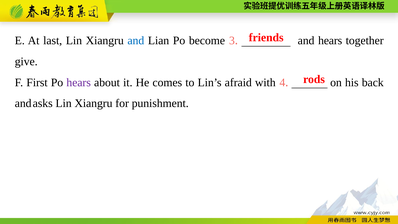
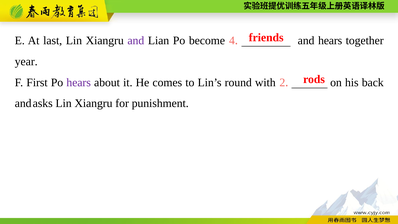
and at (136, 41) colour: blue -> purple
3: 3 -> 4
give: give -> year
afraid: afraid -> round
4: 4 -> 2
